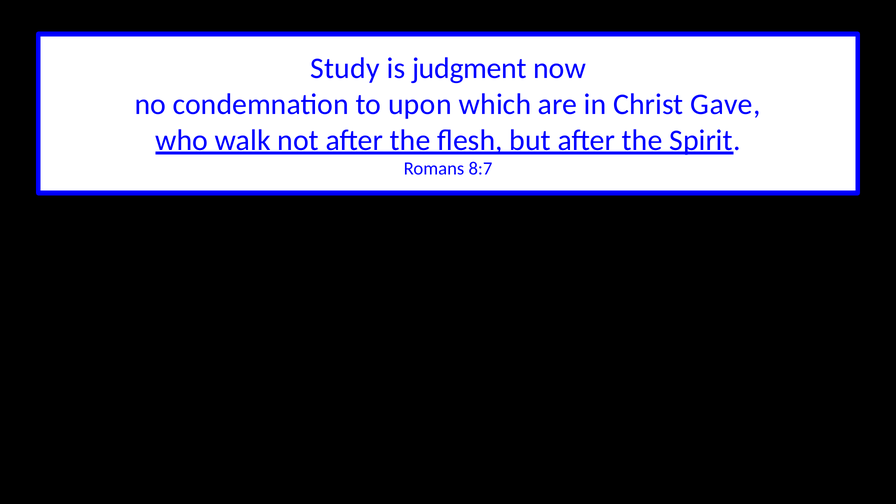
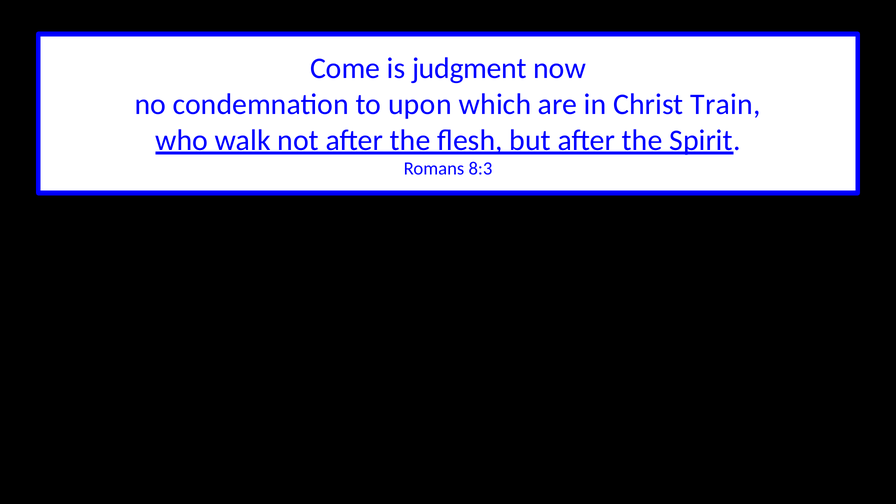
Study: Study -> Come
Gave: Gave -> Train
8:7: 8:7 -> 8:3
